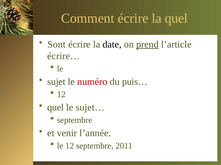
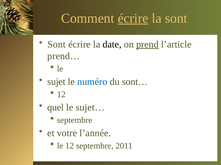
écrire at (133, 18) underline: none -> present
la quel: quel -> sont
écrire…: écrire… -> prend…
numéro colour: red -> blue
puis…: puis… -> sont…
venir: venir -> votre
